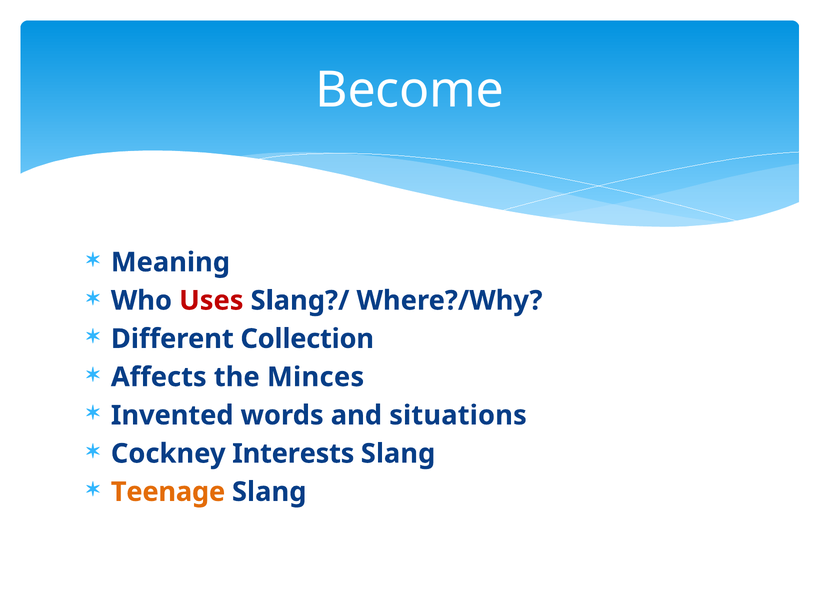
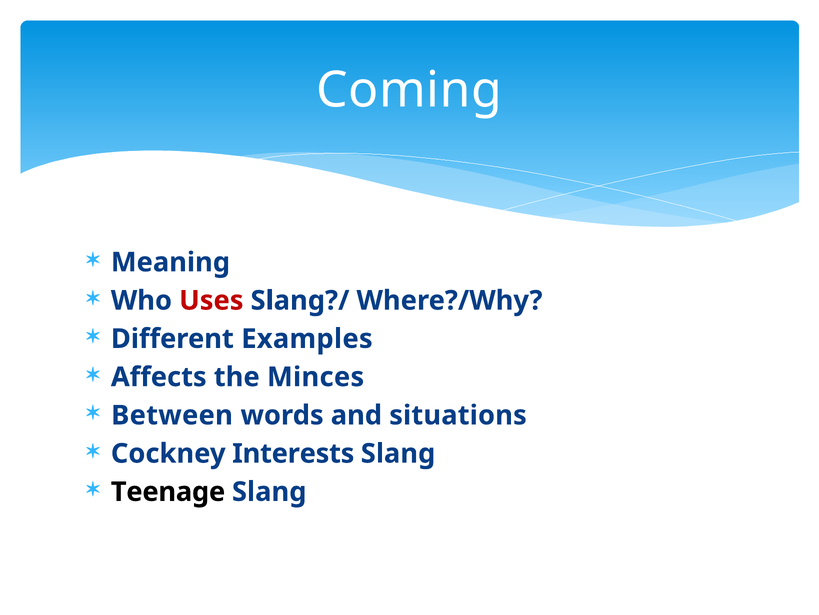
Become: Become -> Coming
Collection: Collection -> Examples
Invented: Invented -> Between
Teenage colour: orange -> black
